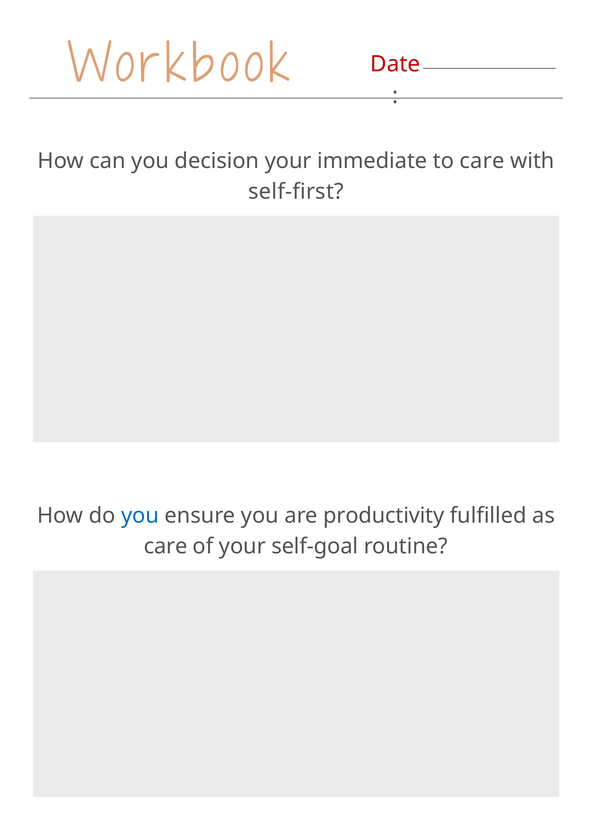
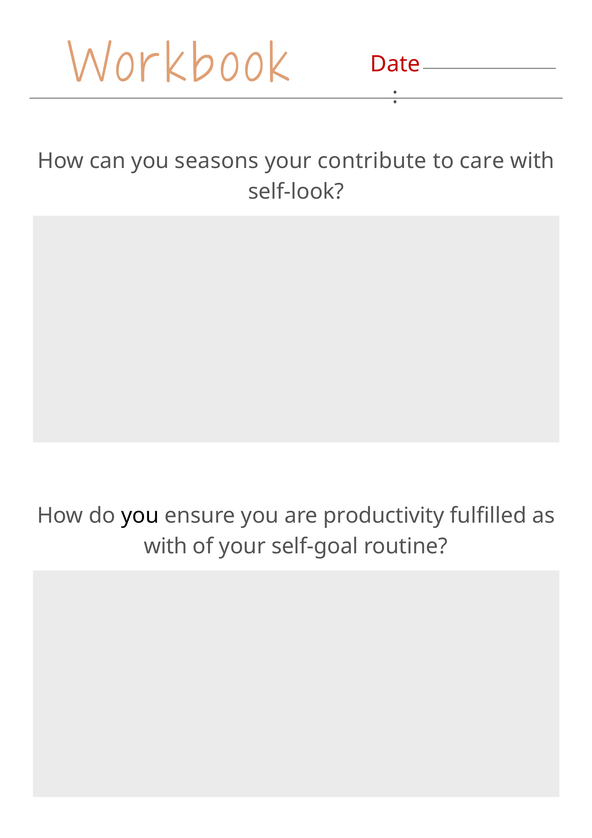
decision: decision -> seasons
immediate: immediate -> contribute
self-first: self-first -> self-look
you at (140, 515) colour: blue -> black
care at (166, 546): care -> with
